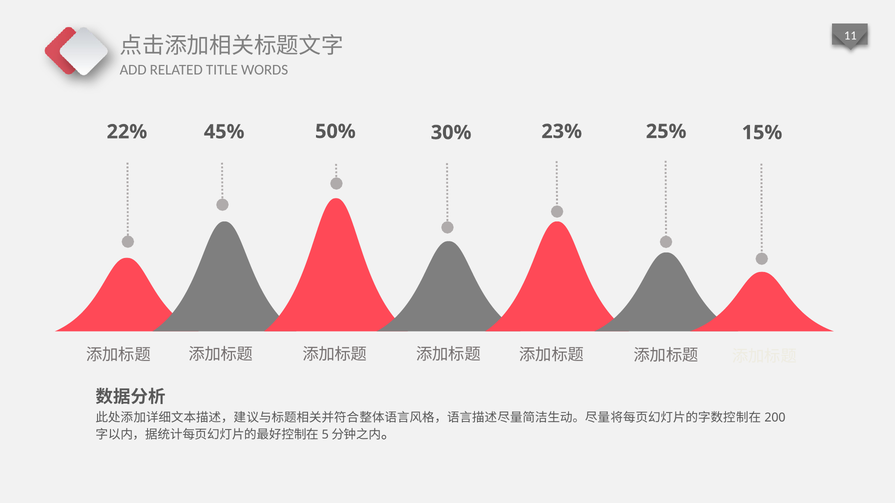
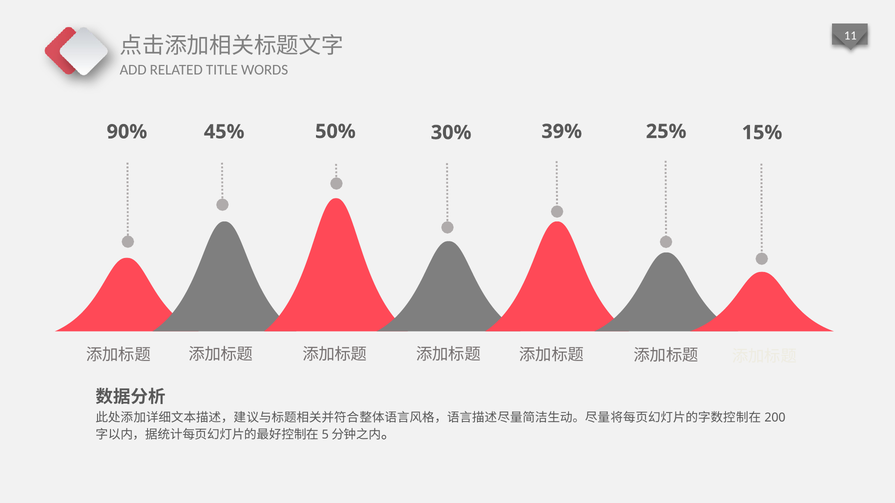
23%: 23% -> 39%
22%: 22% -> 90%
